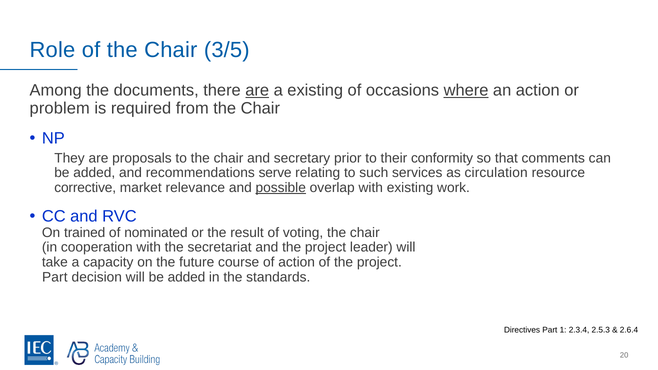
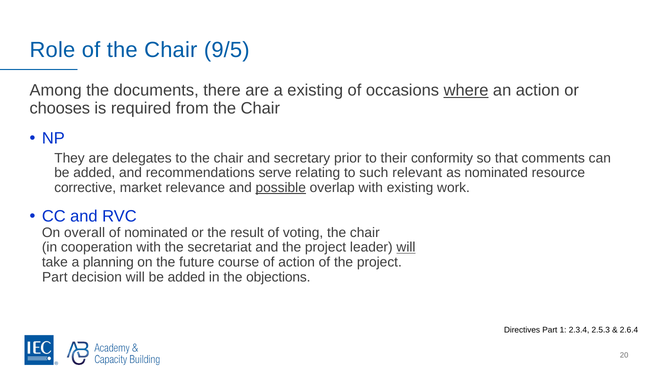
3/5: 3/5 -> 9/5
are at (257, 90) underline: present -> none
problem: problem -> chooses
proposals: proposals -> delegates
services: services -> relevant
as circulation: circulation -> nominated
trained: trained -> overall
will at (406, 247) underline: none -> present
capacity: capacity -> planning
standards: standards -> objections
